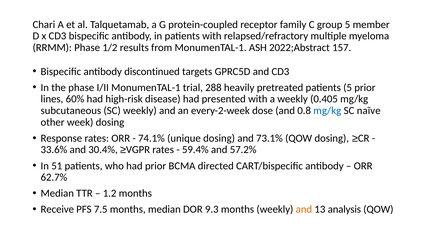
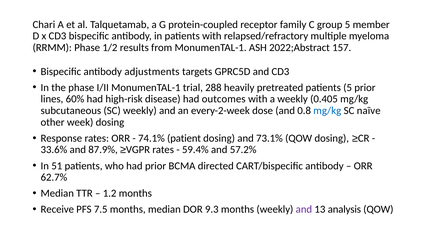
discontinued: discontinued -> adjustments
presented: presented -> outcomes
unique: unique -> patient
30.4%: 30.4% -> 87.9%
and at (304, 209) colour: orange -> purple
